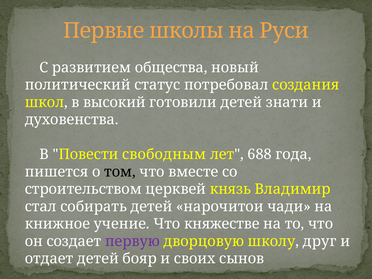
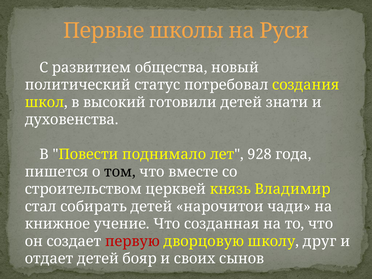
свободным: свободным -> поднимало
688: 688 -> 928
княжестве: княжестве -> созданная
первую colour: purple -> red
